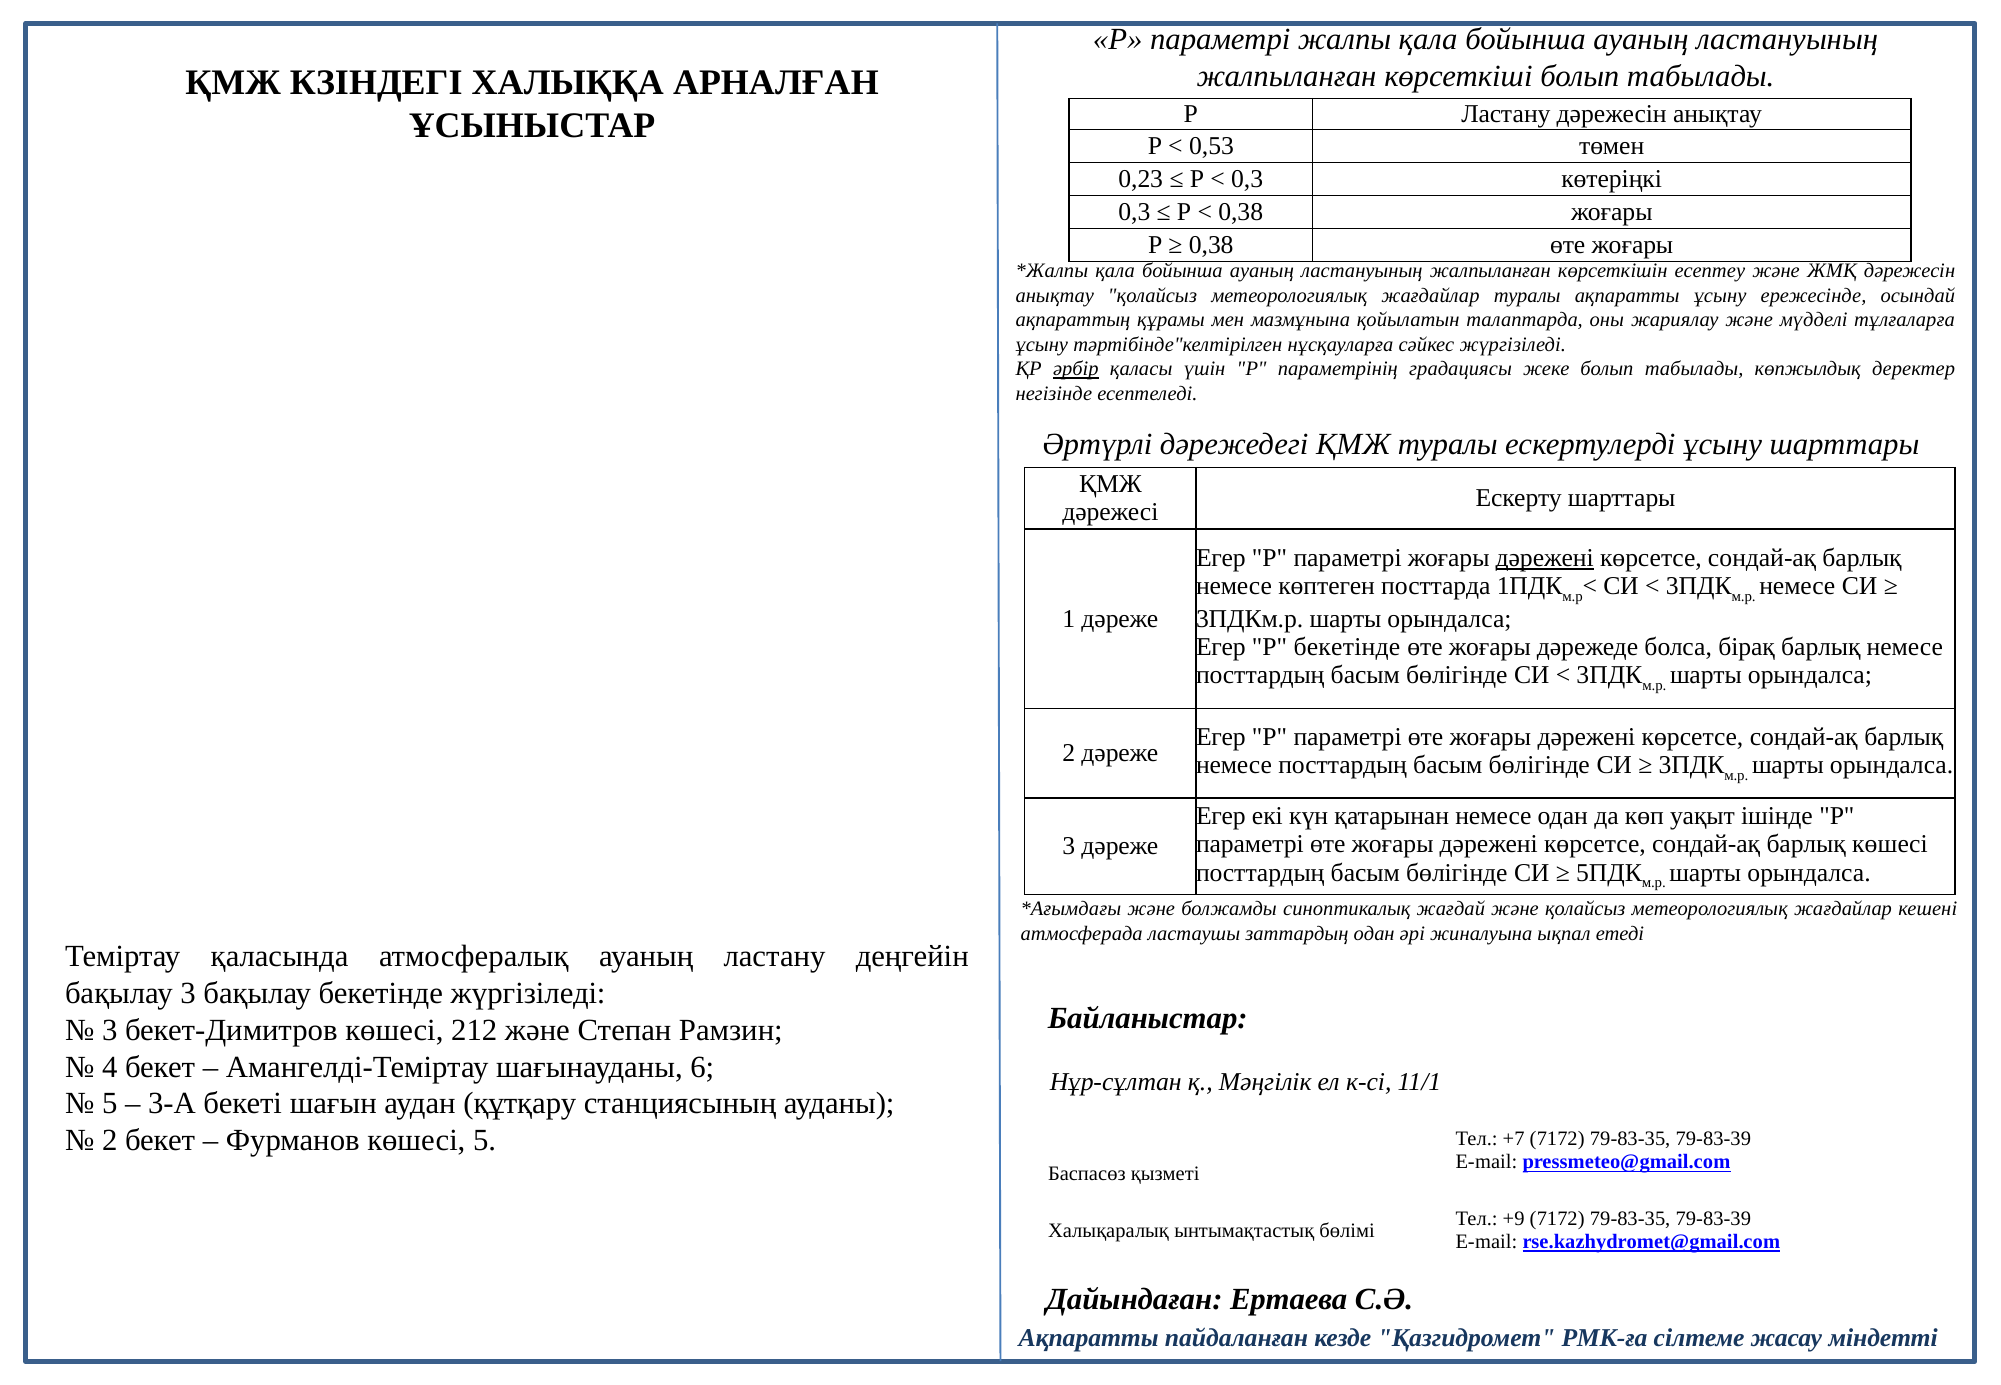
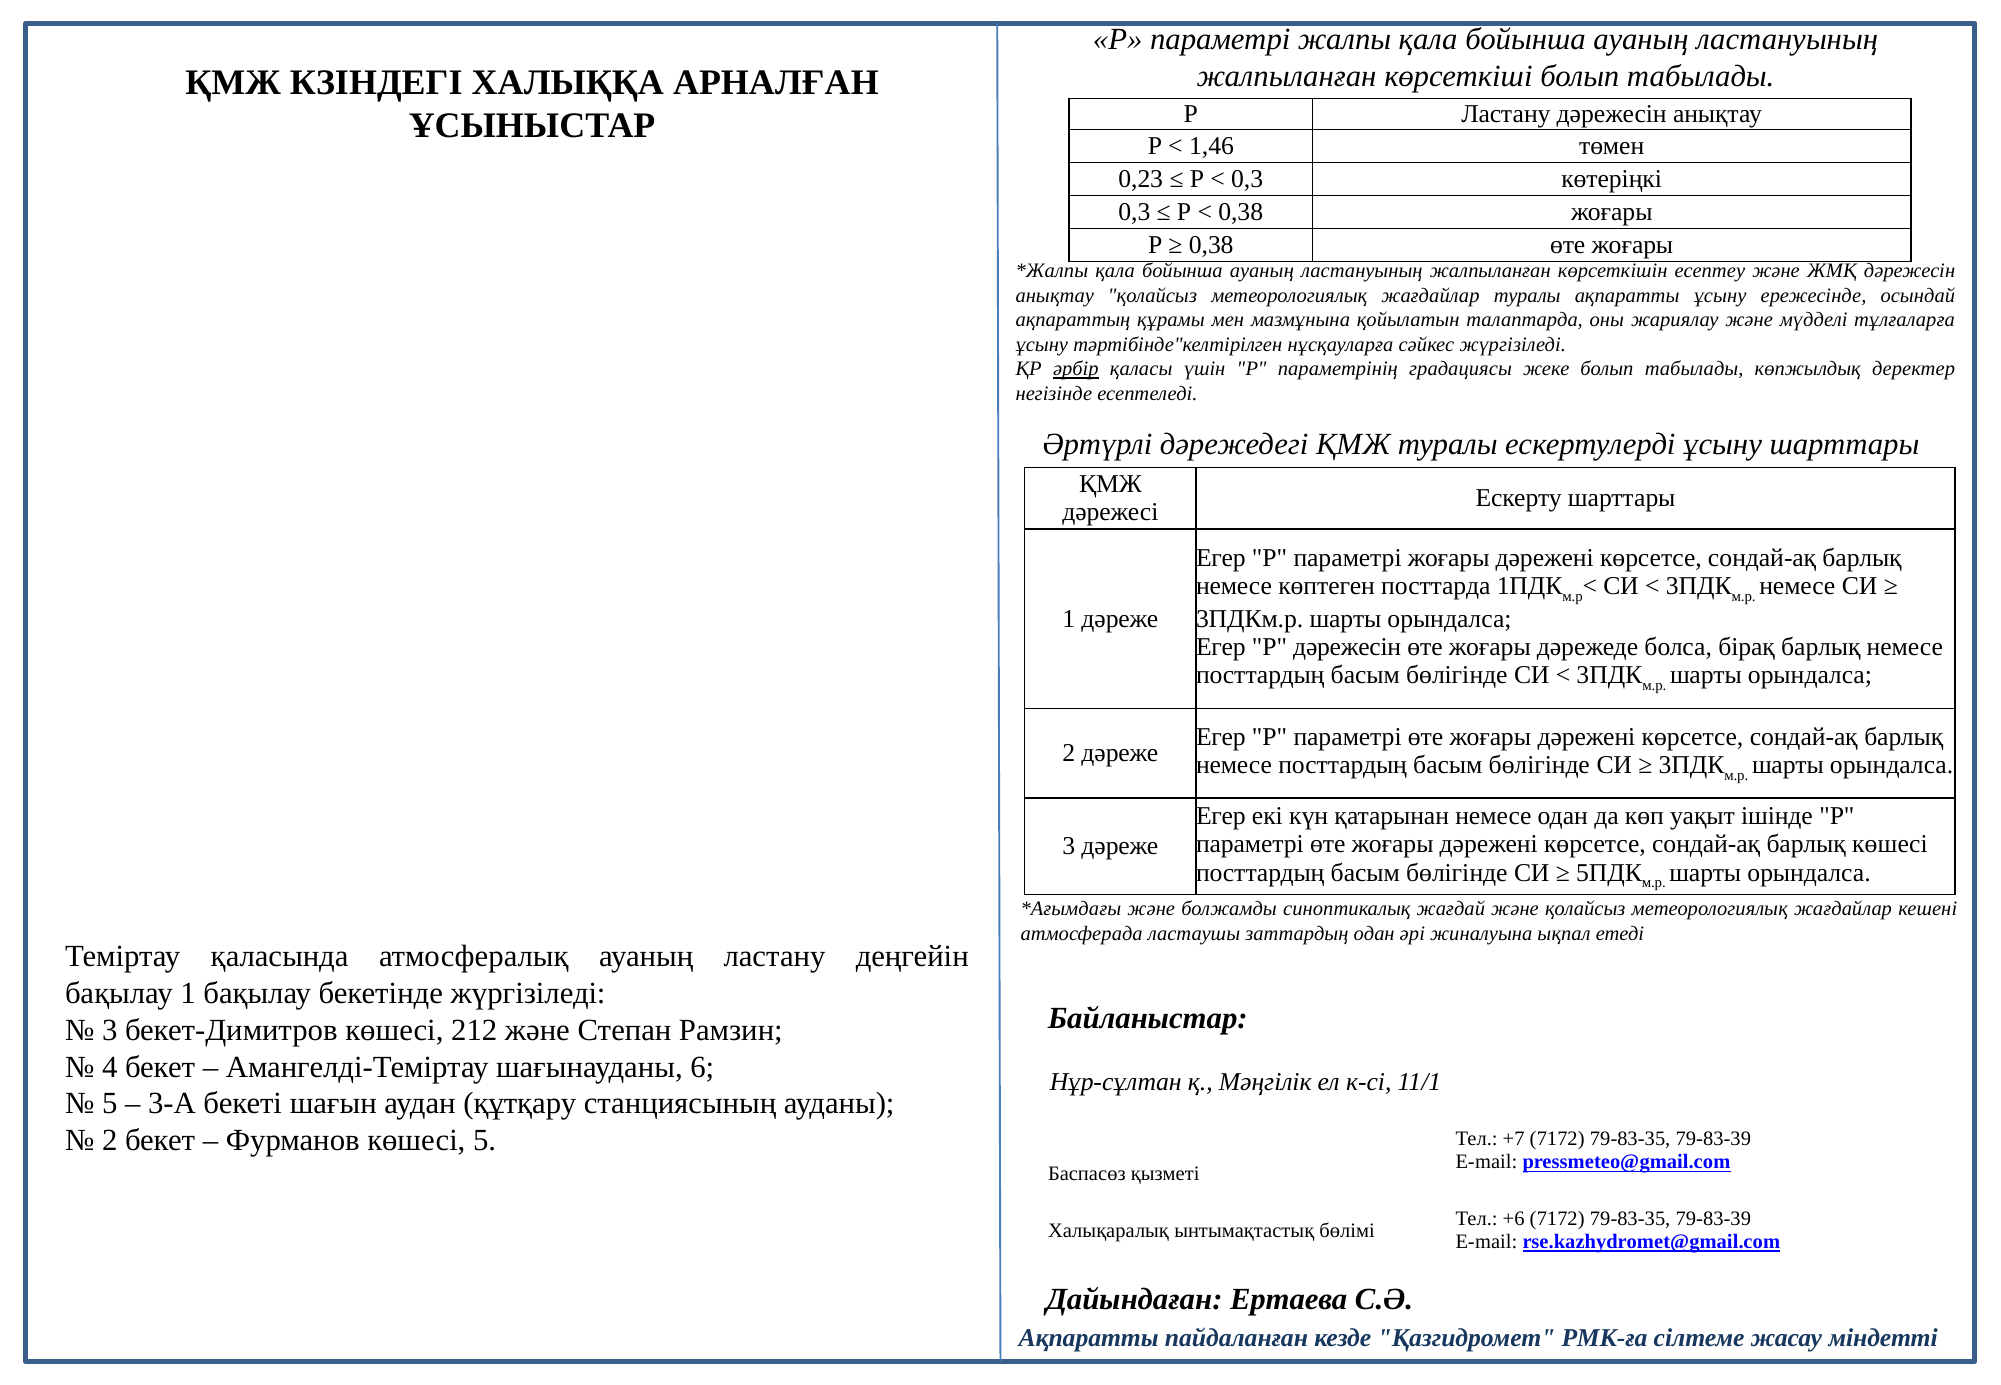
0,53: 0,53 -> 1,46
дәрежені at (1545, 558) underline: present -> none
P бекетінде: бекетінде -> дәрежесін
бақылау 3: 3 -> 1
+9: +9 -> +6
